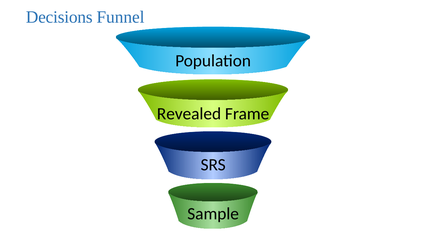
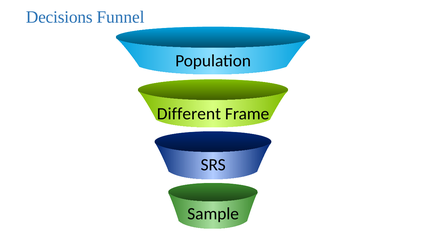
Revealed: Revealed -> Different
